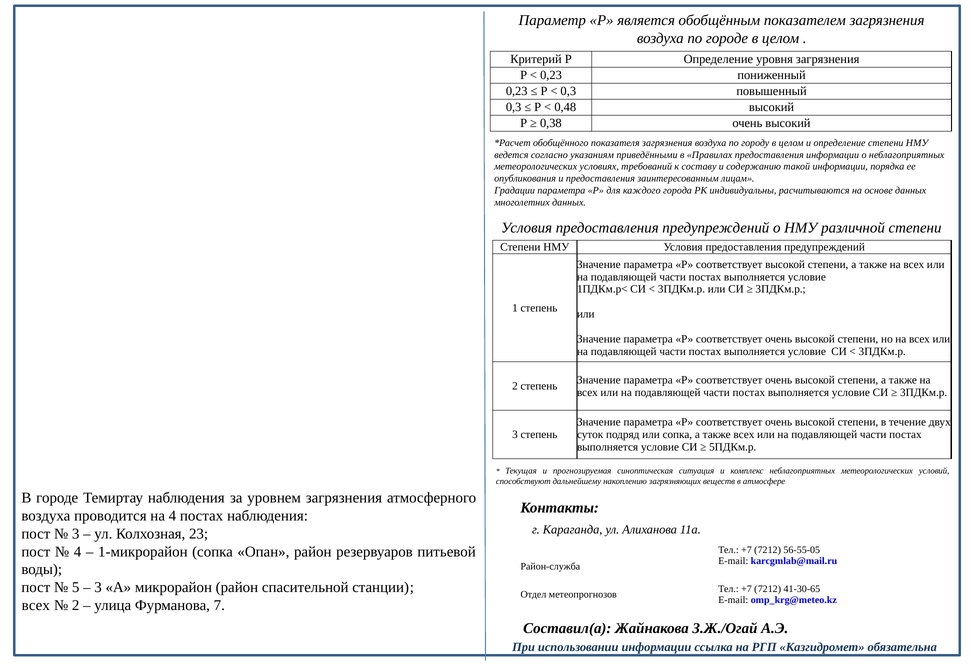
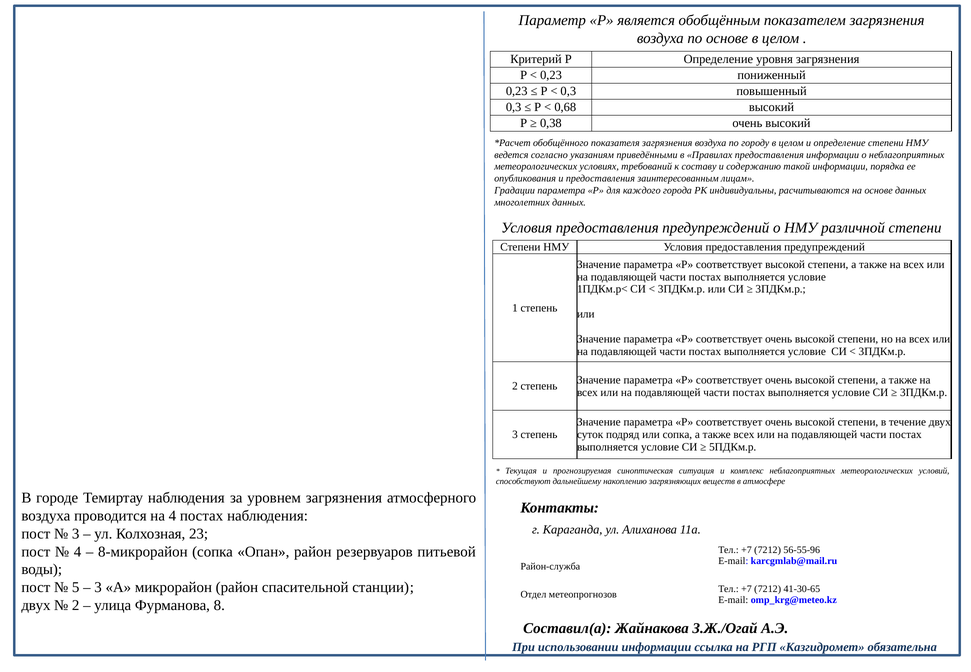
по городе: городе -> основе
0,48: 0,48 -> 0,68
1-микрорайон: 1-микрорайон -> 8-микрорайон
56-55-05: 56-55-05 -> 56-55-96
всех at (36, 606): всех -> двух
7: 7 -> 8
